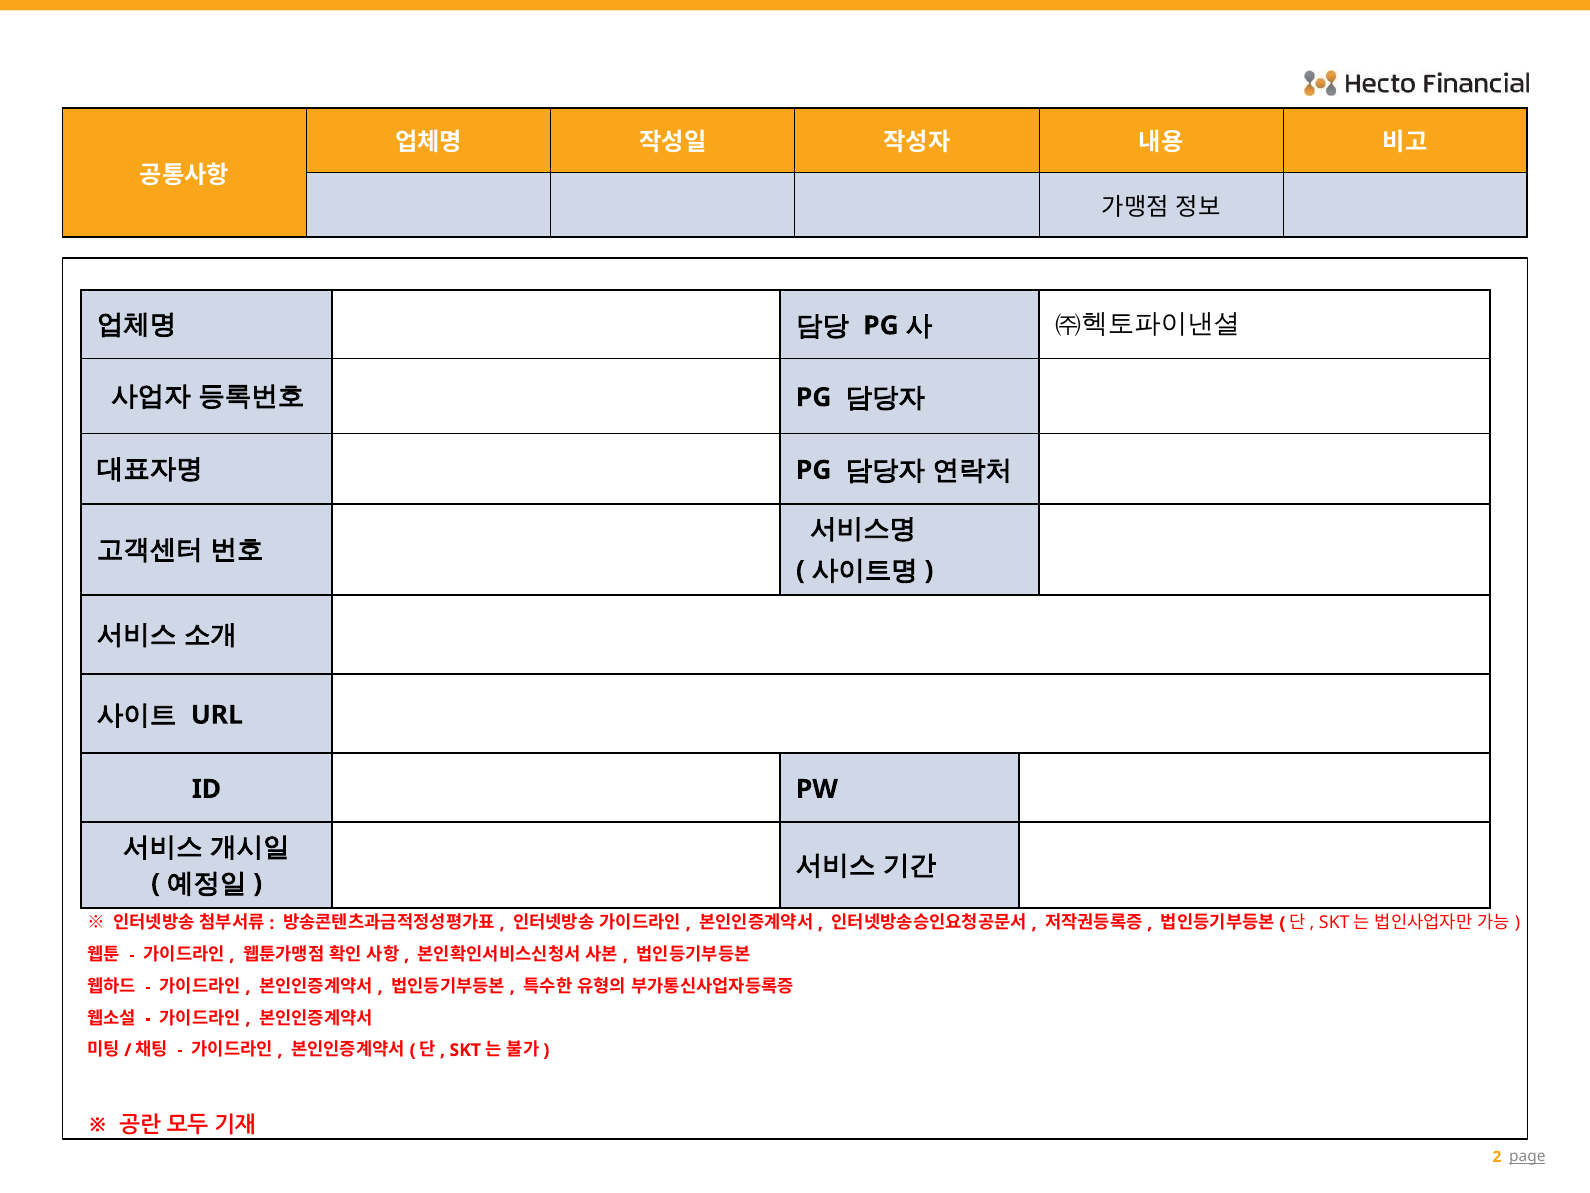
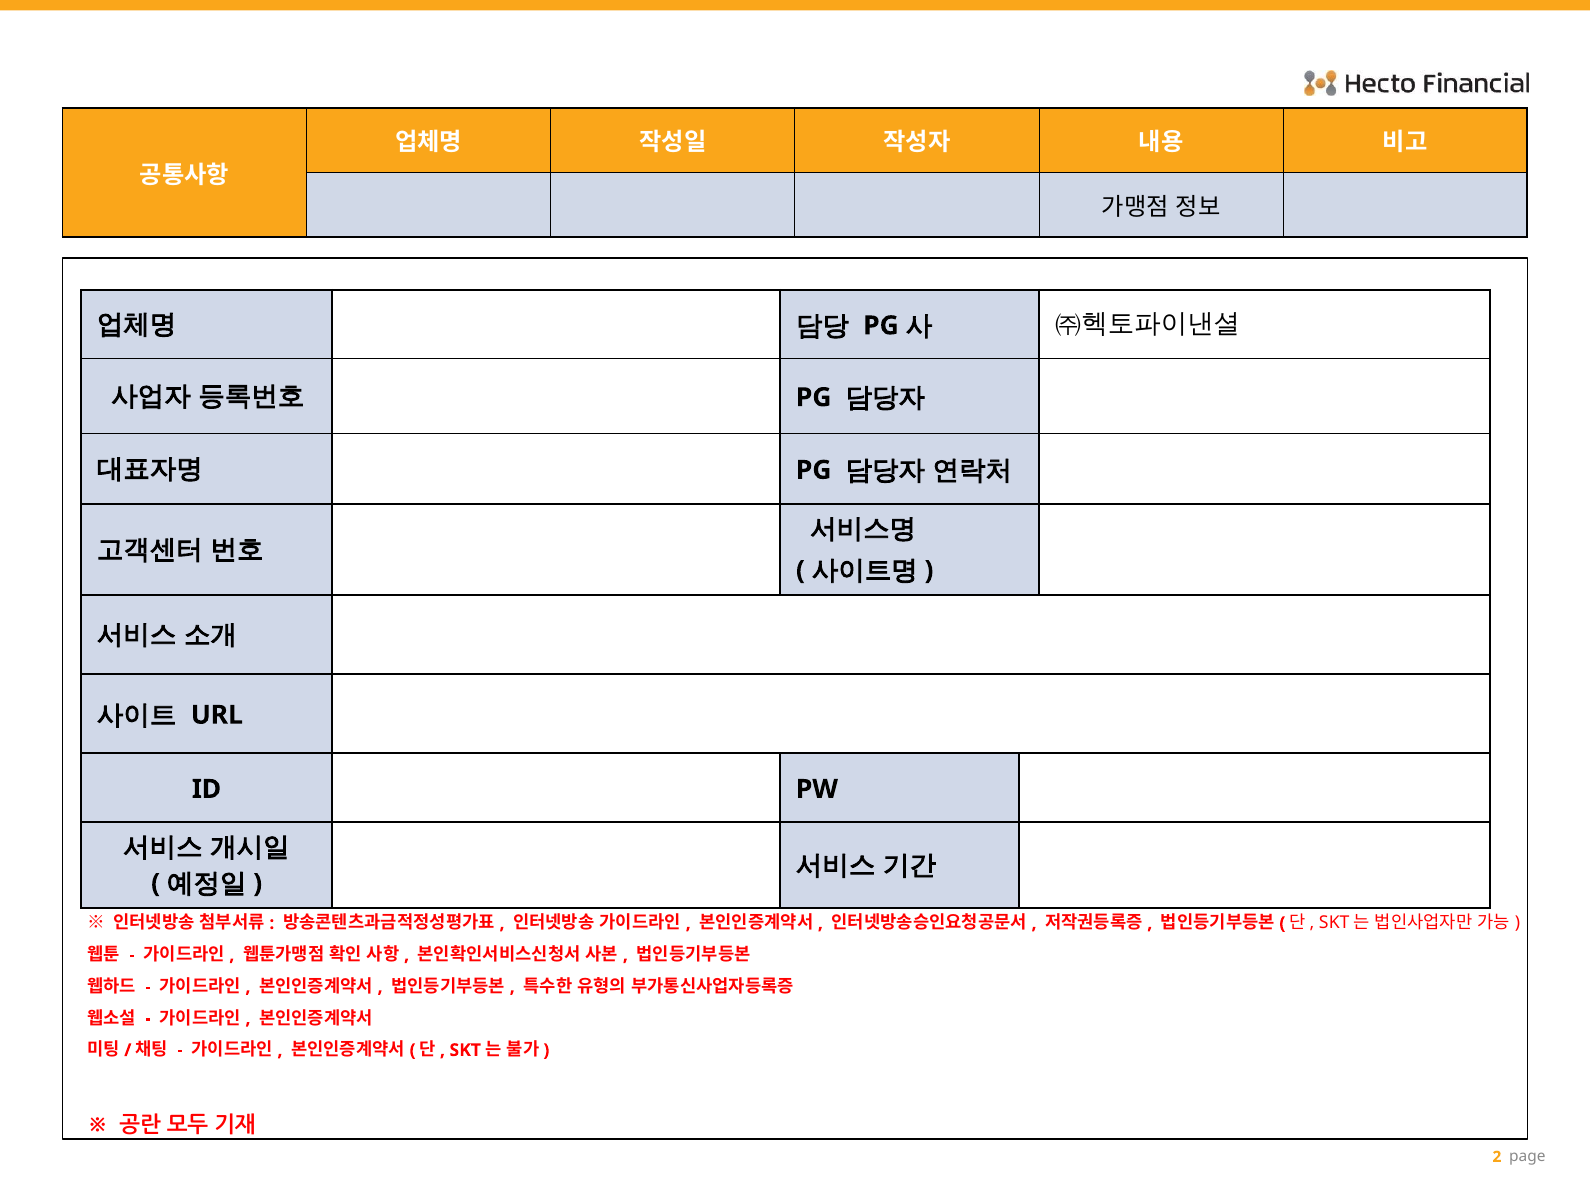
page underline: present -> none
